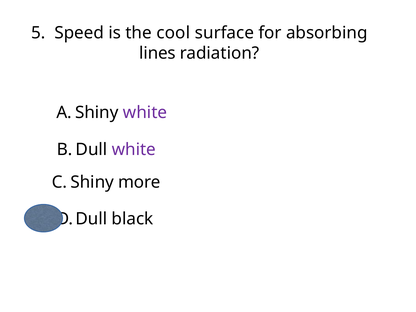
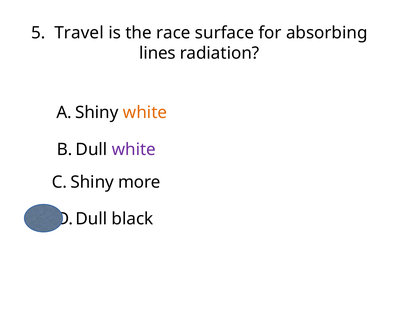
Speed: Speed -> Travel
cool: cool -> race
white at (145, 113) colour: purple -> orange
